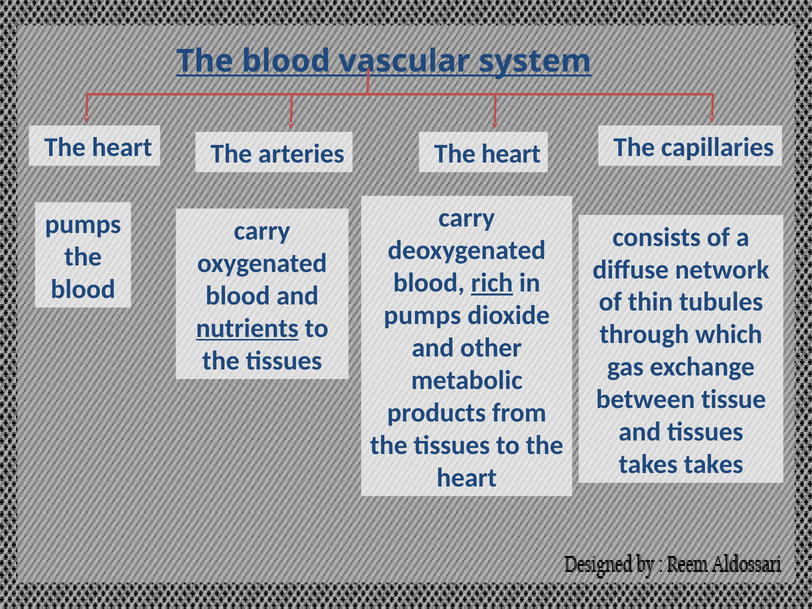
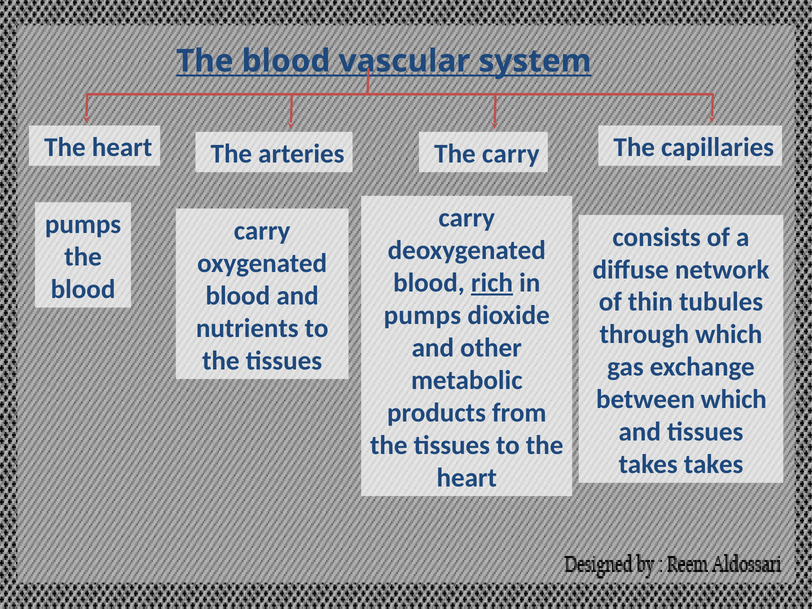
arteries The heart: heart -> carry
nutrients underline: present -> none
between tissue: tissue -> which
